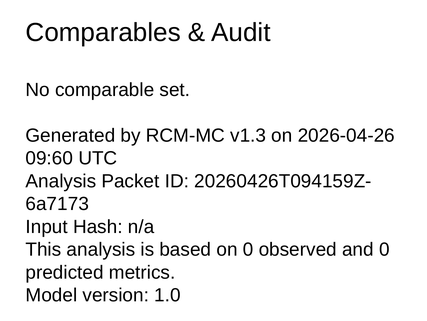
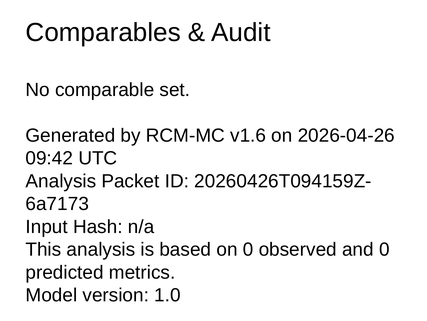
v1.3: v1.3 -> v1.6
09:60: 09:60 -> 09:42
